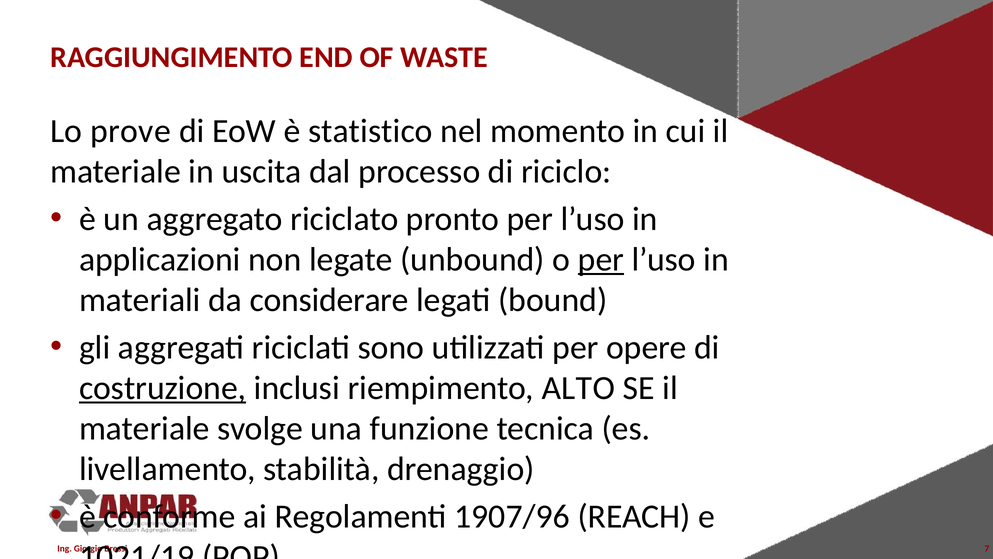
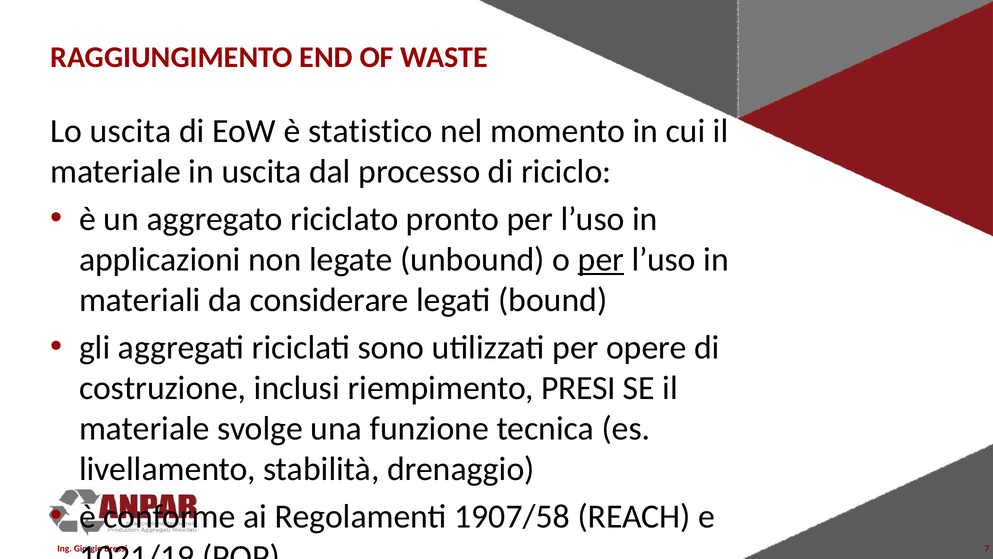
Lo prove: prove -> uscita
costruzione underline: present -> none
ALTO: ALTO -> PRESI
1907/96: 1907/96 -> 1907/58
